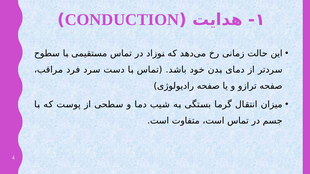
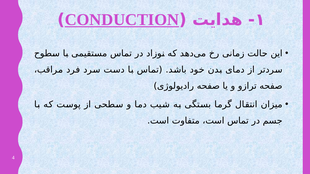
CONDUCTION underline: none -> present
